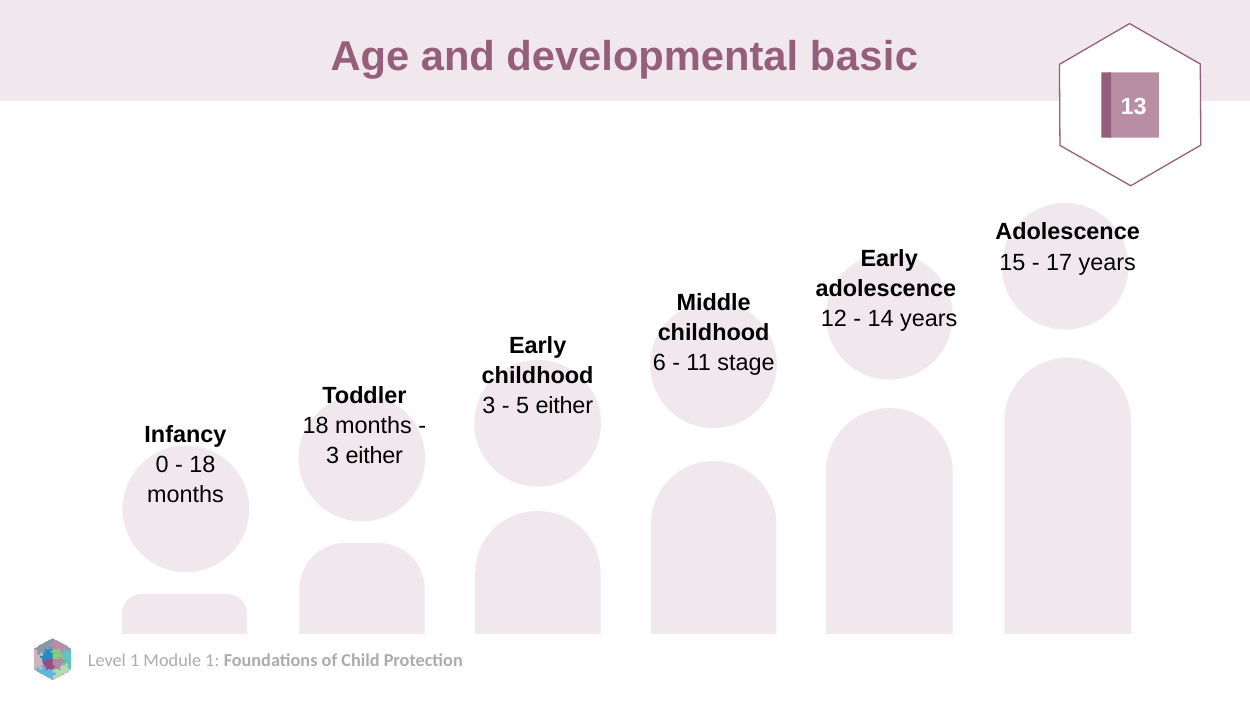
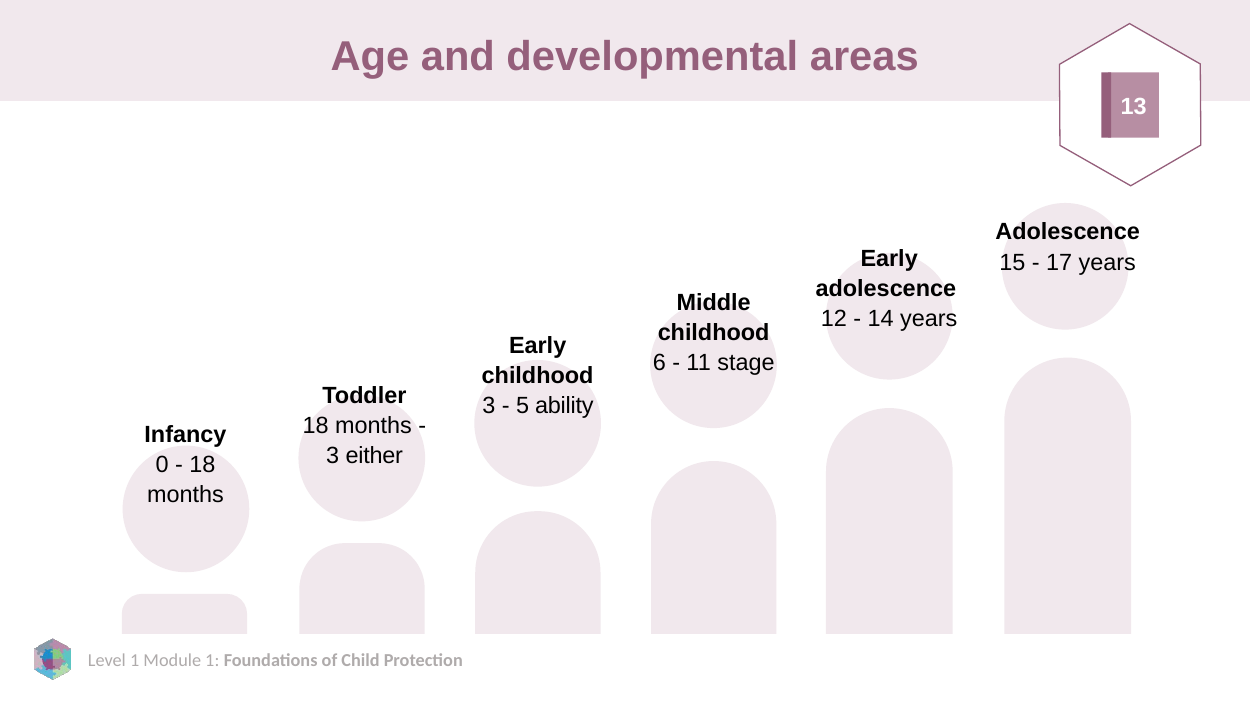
basic: basic -> areas
5 either: either -> ability
